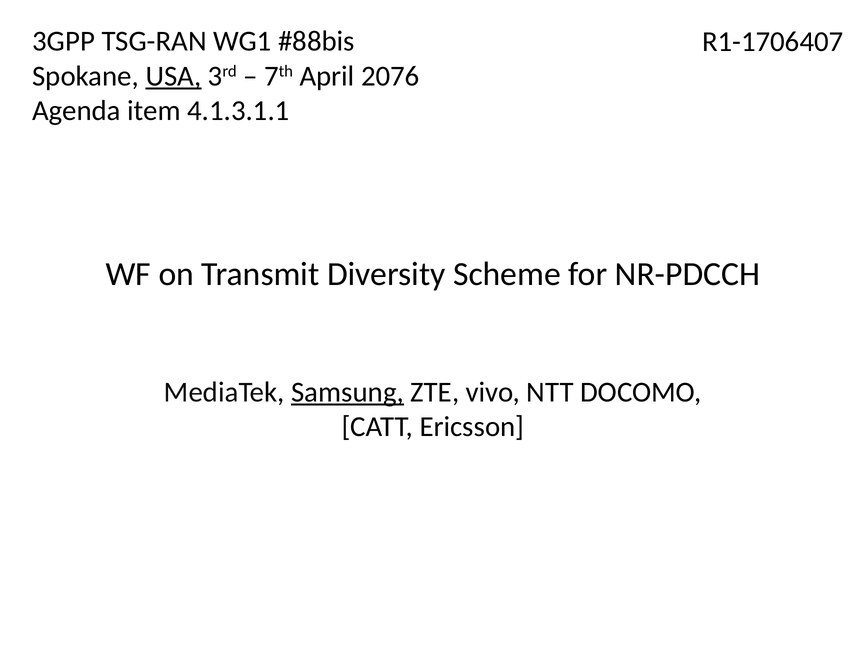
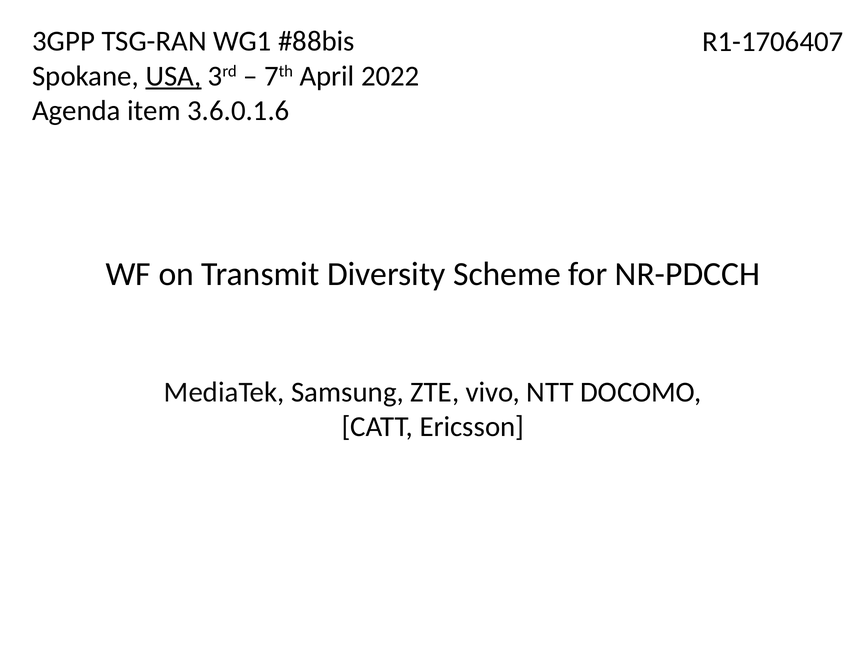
2076: 2076 -> 2022
4.1.3.1.1: 4.1.3.1.1 -> 3.6.0.1.6
Samsung underline: present -> none
